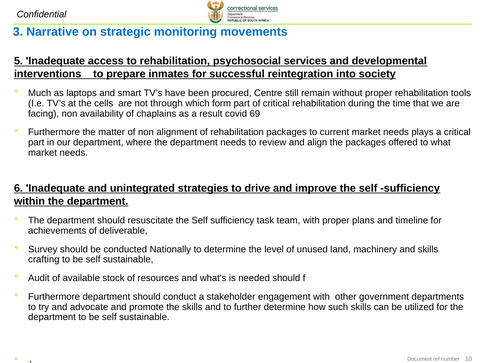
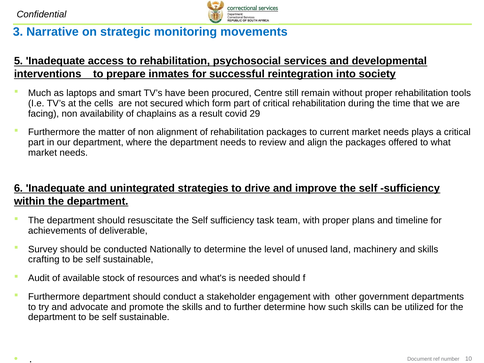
through: through -> secured
69: 69 -> 29
